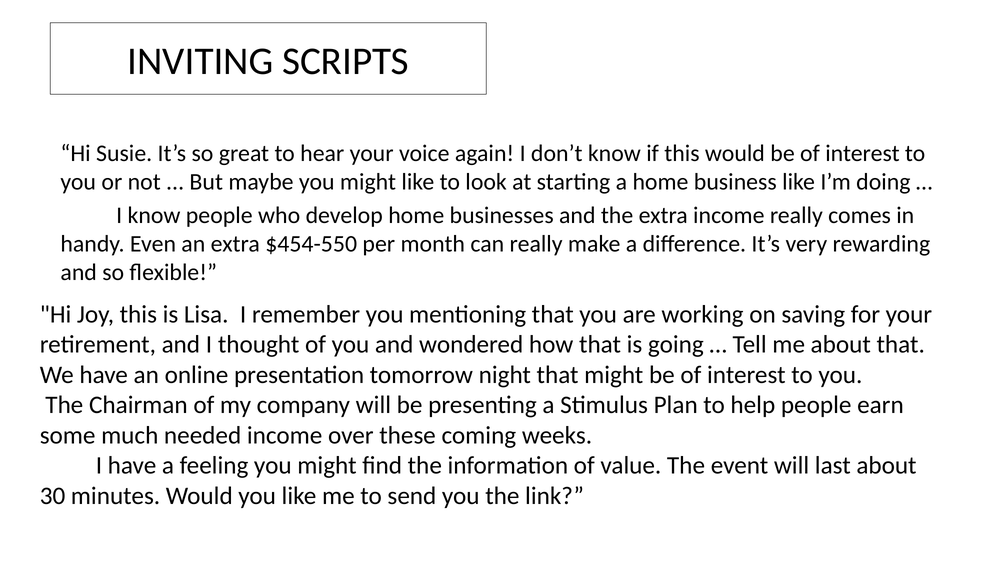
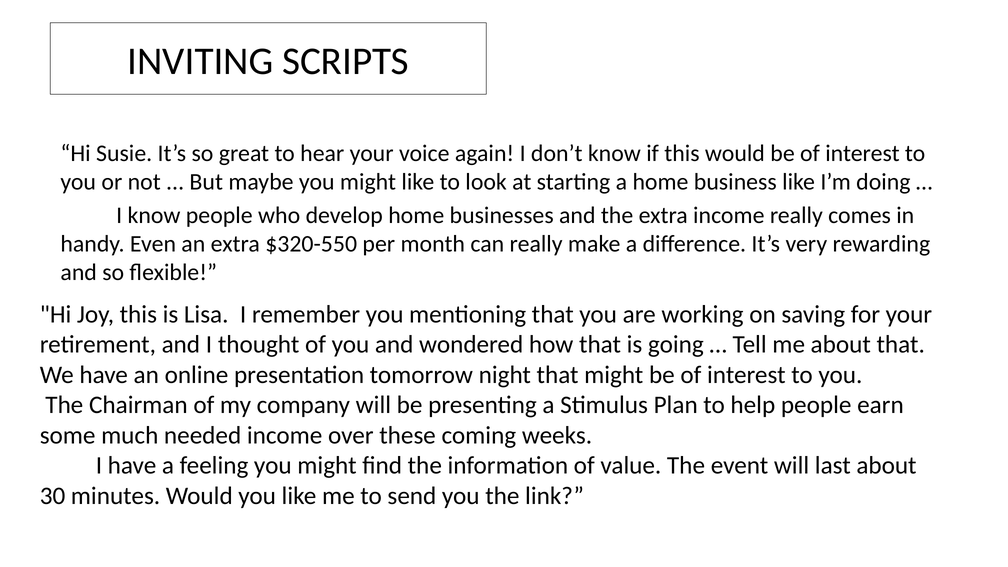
$454-550: $454-550 -> $320-550
